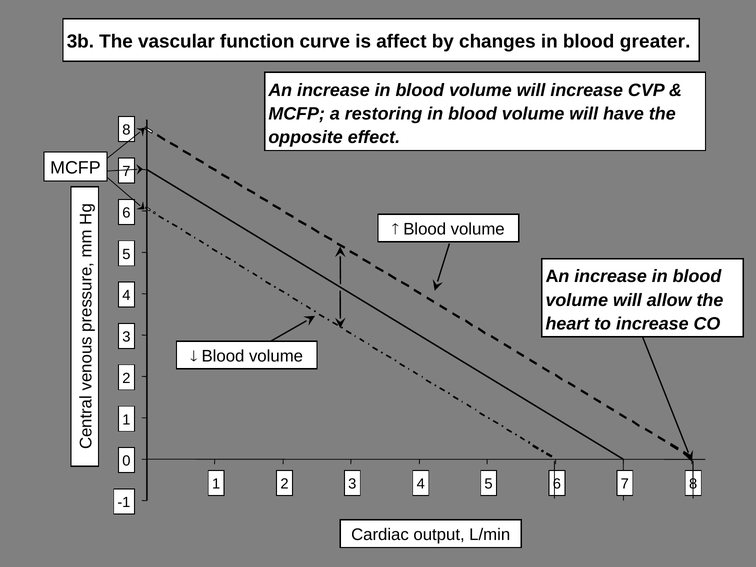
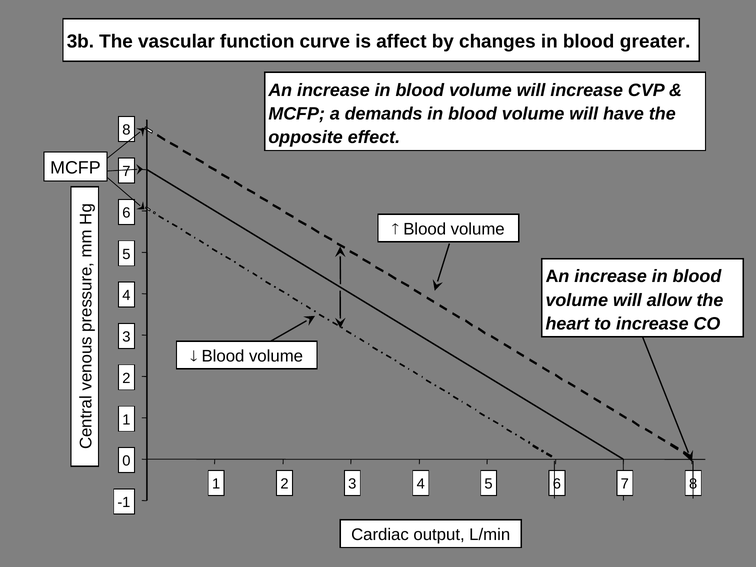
restoring: restoring -> demands
